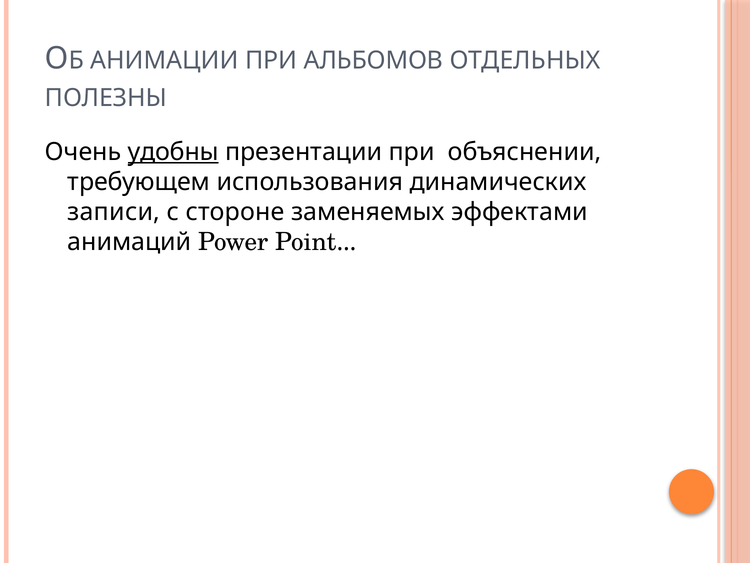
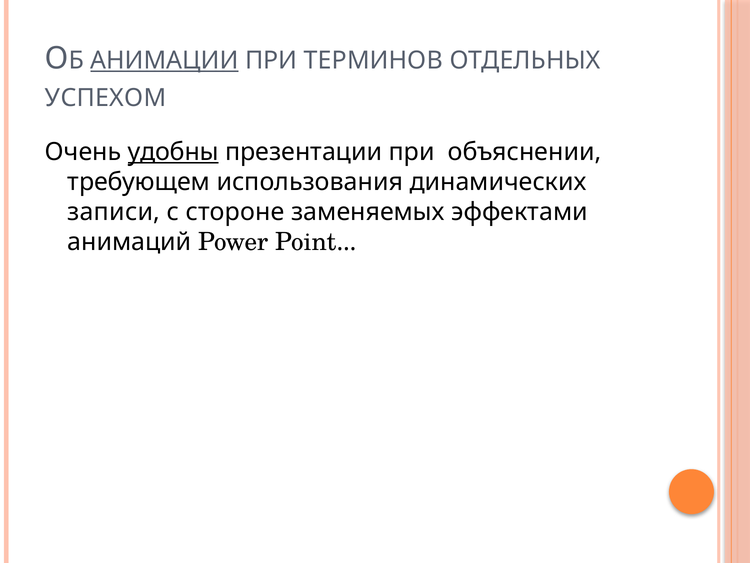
АНИМАЦИИ underline: none -> present
АЛЬБОМОВ: АЛЬБОМОВ -> ТЕРМИНОВ
ПОЛЕЗНЫ: ПОЛЕЗНЫ -> УСПЕХОМ
